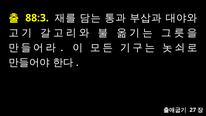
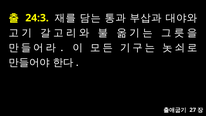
88:3: 88:3 -> 24:3
